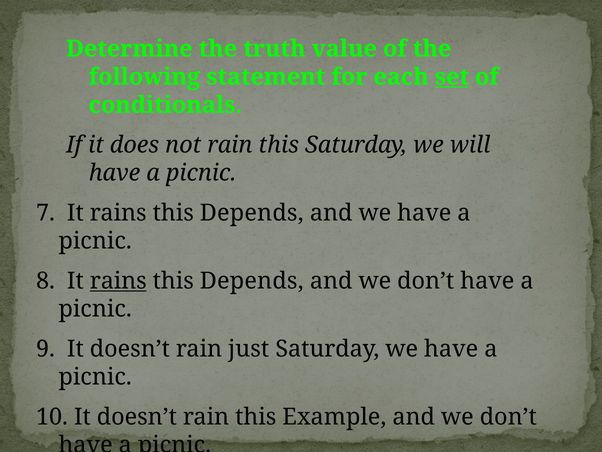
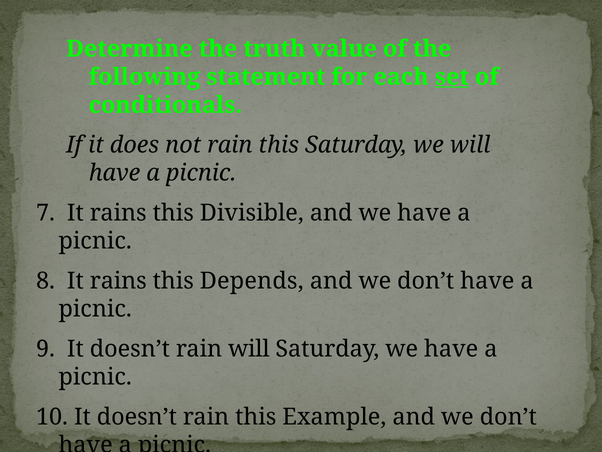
Depends at (252, 213): Depends -> Divisible
rains at (118, 281) underline: present -> none
rain just: just -> will
